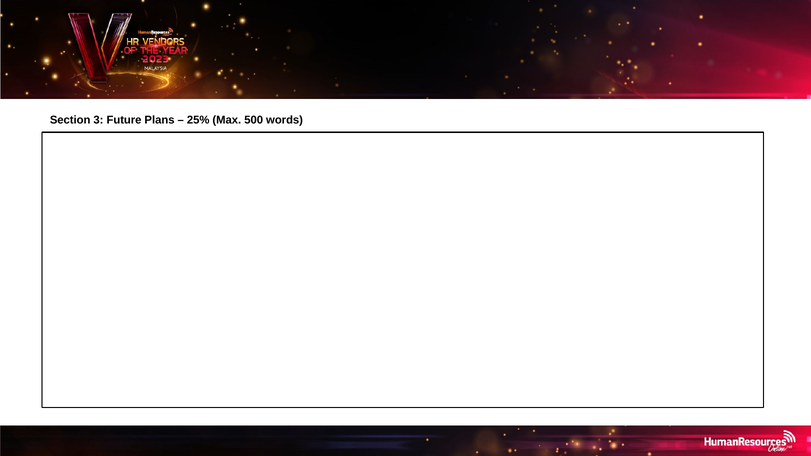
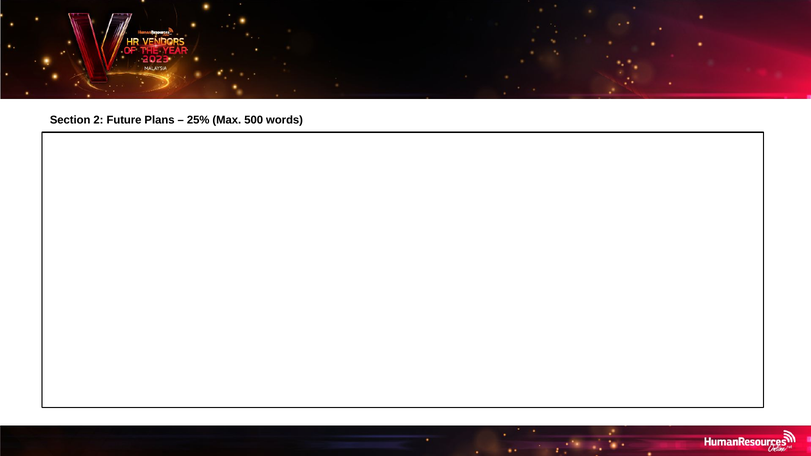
3: 3 -> 2
